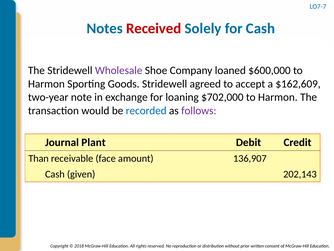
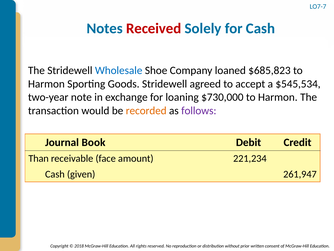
Wholesale colour: purple -> blue
$600,000: $600,000 -> $685,823
$162,609: $162,609 -> $545,534
$702,000: $702,000 -> $730,000
recorded colour: blue -> orange
Plant: Plant -> Book
136,907: 136,907 -> 221,234
202,143: 202,143 -> 261,947
